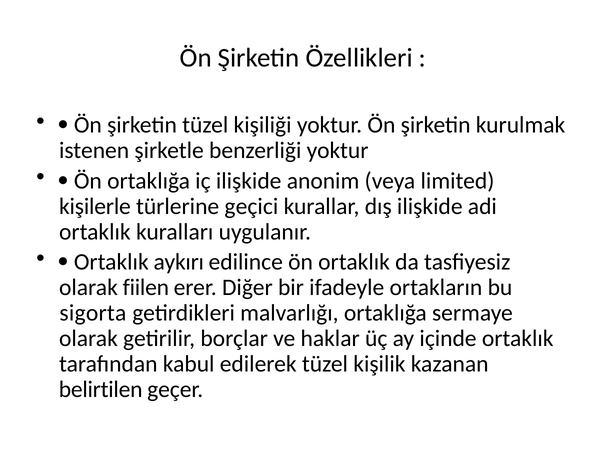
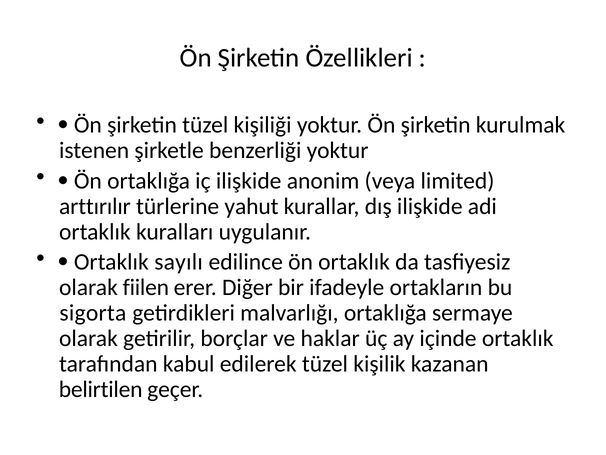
kişilerle: kişilerle -> arttırılır
geçici: geçici -> yahut
aykırı: aykırı -> sayılı
